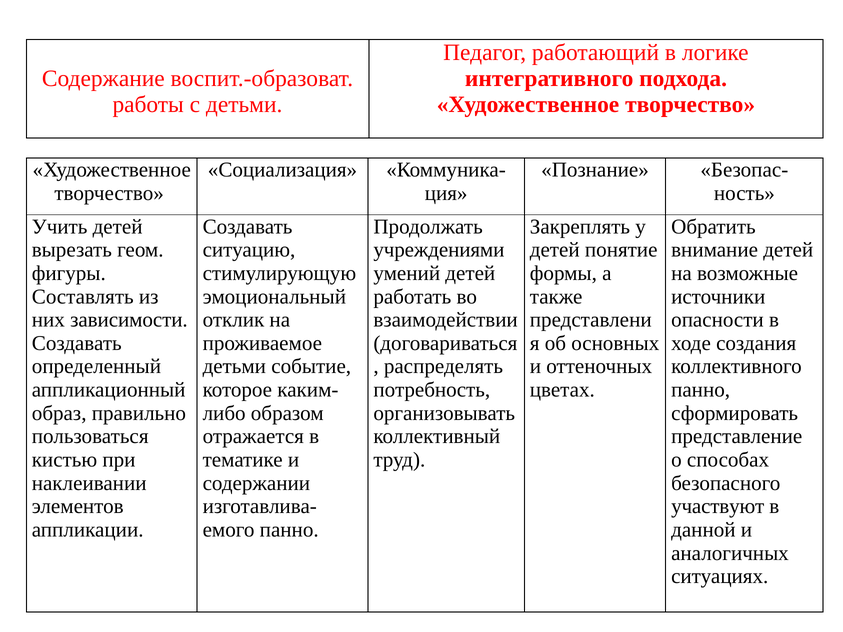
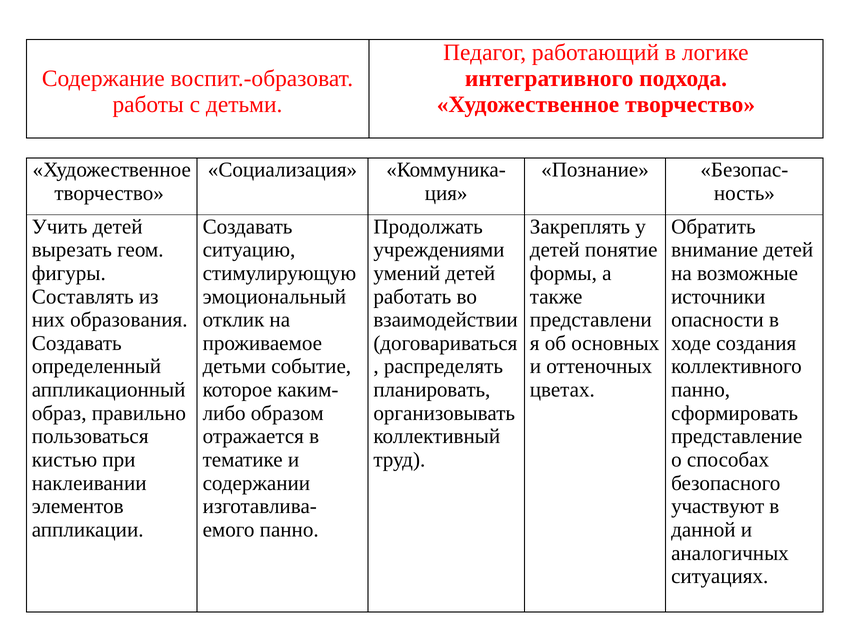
зависимости: зависимости -> образования
потребность: потребность -> планировать
